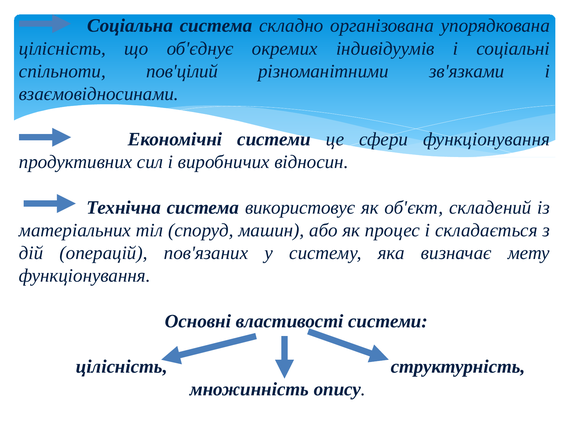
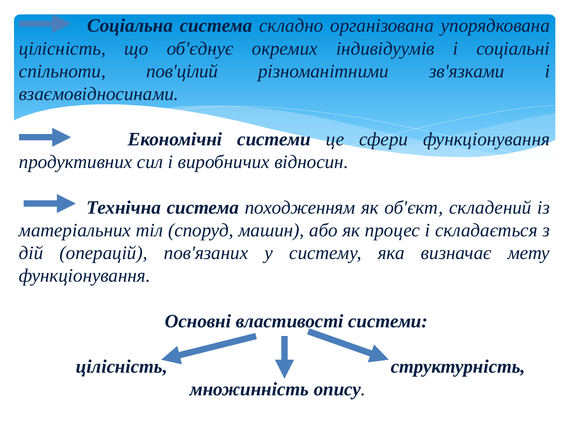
використовує: використовує -> походженням
